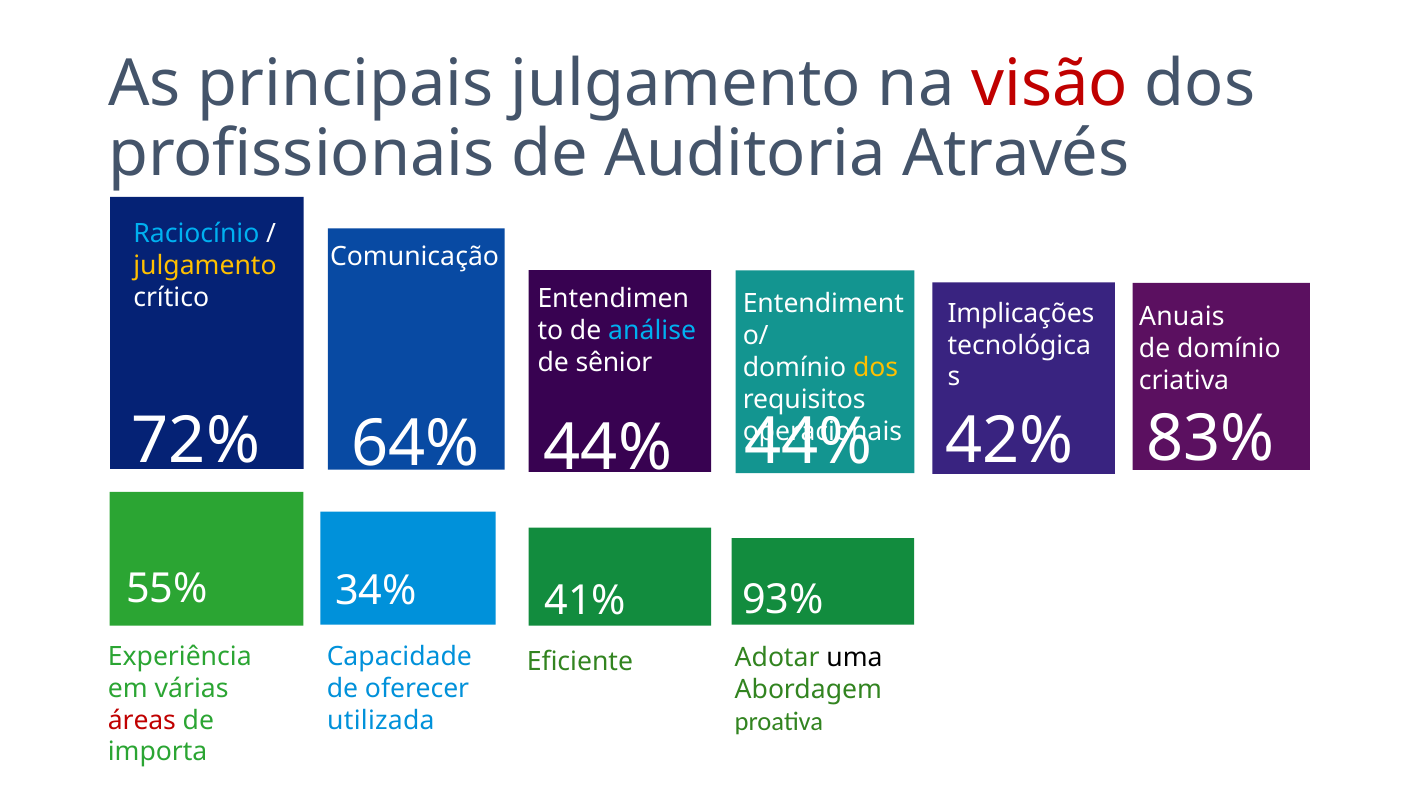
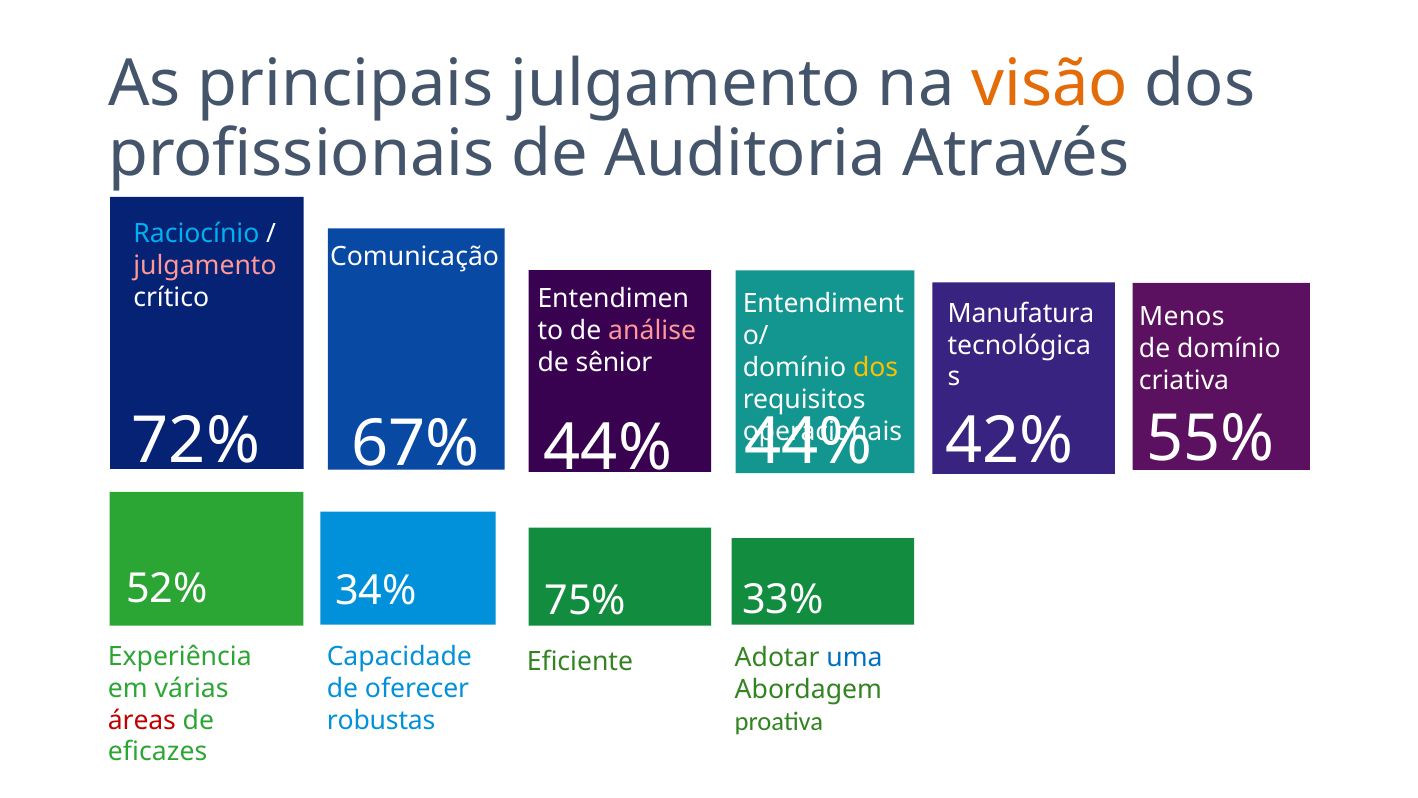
visão colour: red -> orange
julgamento at (205, 266) colour: yellow -> pink
Implicações: Implicações -> Manufatura
Anuais: Anuais -> Menos
análise colour: light blue -> pink
83%: 83% -> 55%
64%: 64% -> 67%
55%: 55% -> 52%
93%: 93% -> 33%
41%: 41% -> 75%
uma colour: black -> blue
utilizada: utilizada -> robustas
importa: importa -> eficazes
